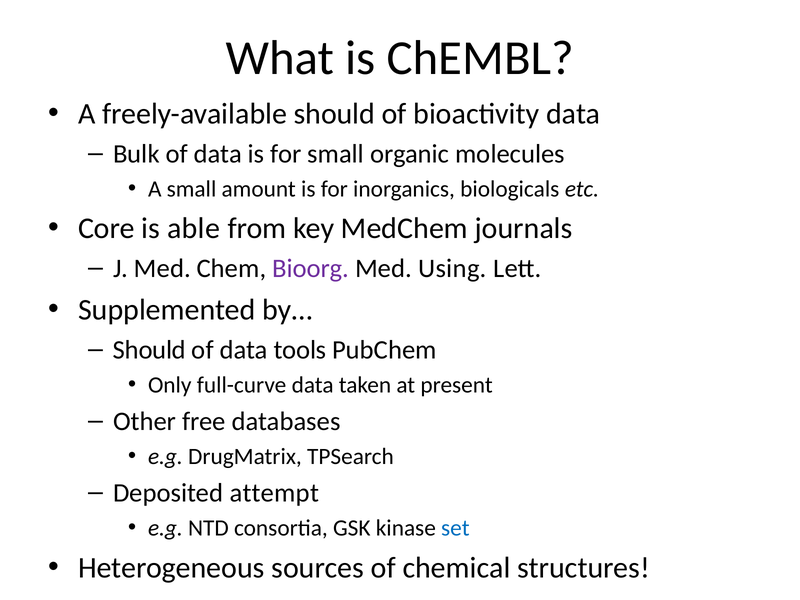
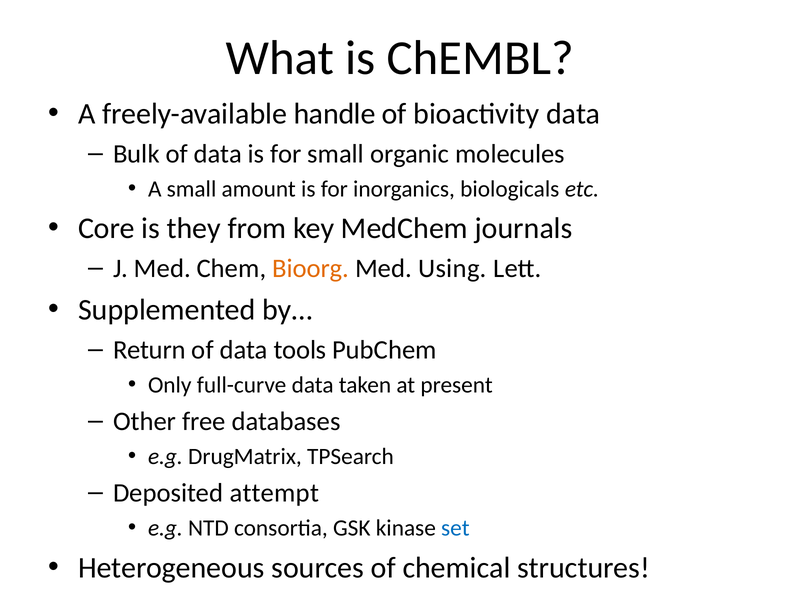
freely-available should: should -> handle
able: able -> they
Bioorg colour: purple -> orange
Should at (149, 350): Should -> Return
